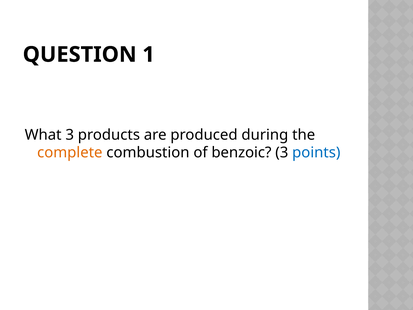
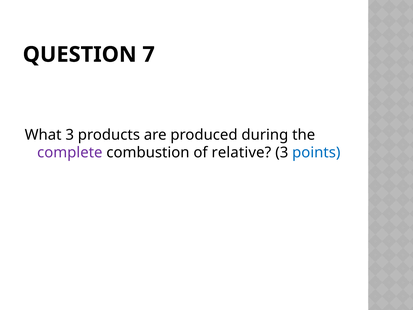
1: 1 -> 7
complete colour: orange -> purple
benzoic: benzoic -> relative
